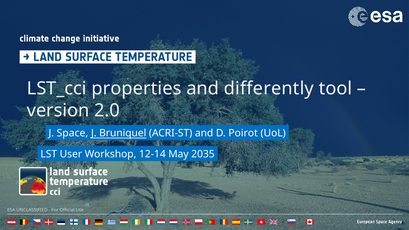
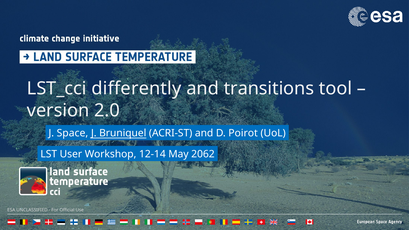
properties: properties -> differently
differently: differently -> transitions
2035: 2035 -> 2062
